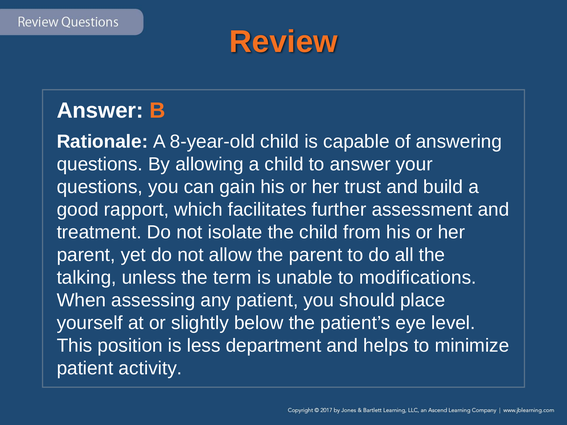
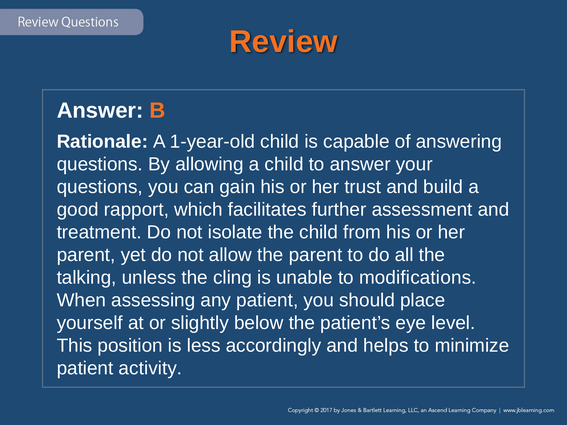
8-year-old: 8-year-old -> 1-year-old
term: term -> cling
department: department -> accordingly
